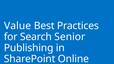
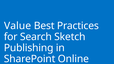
Senior: Senior -> Sketch
